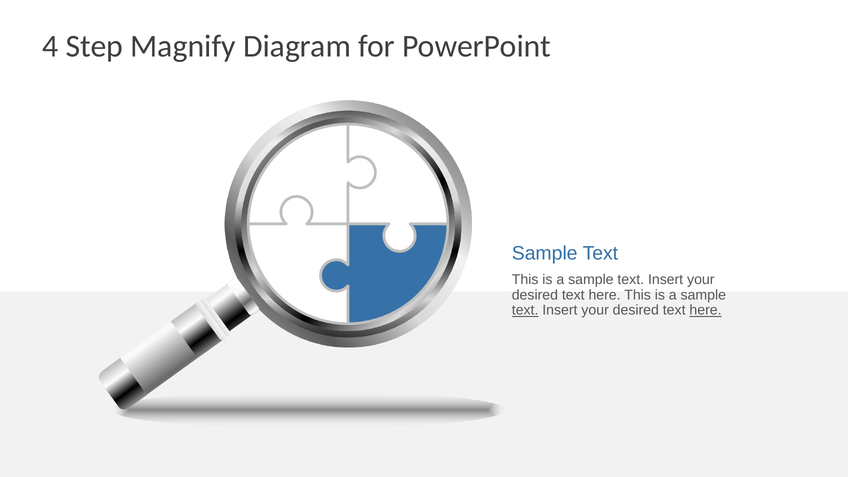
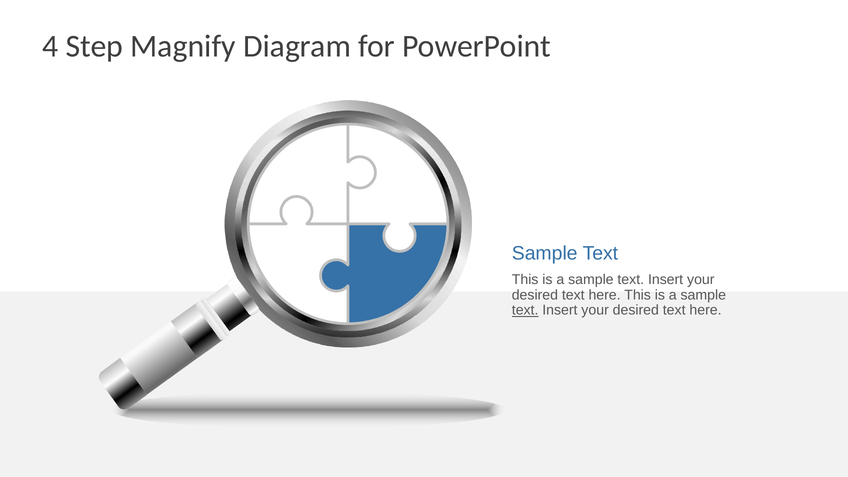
here at (706, 310) underline: present -> none
